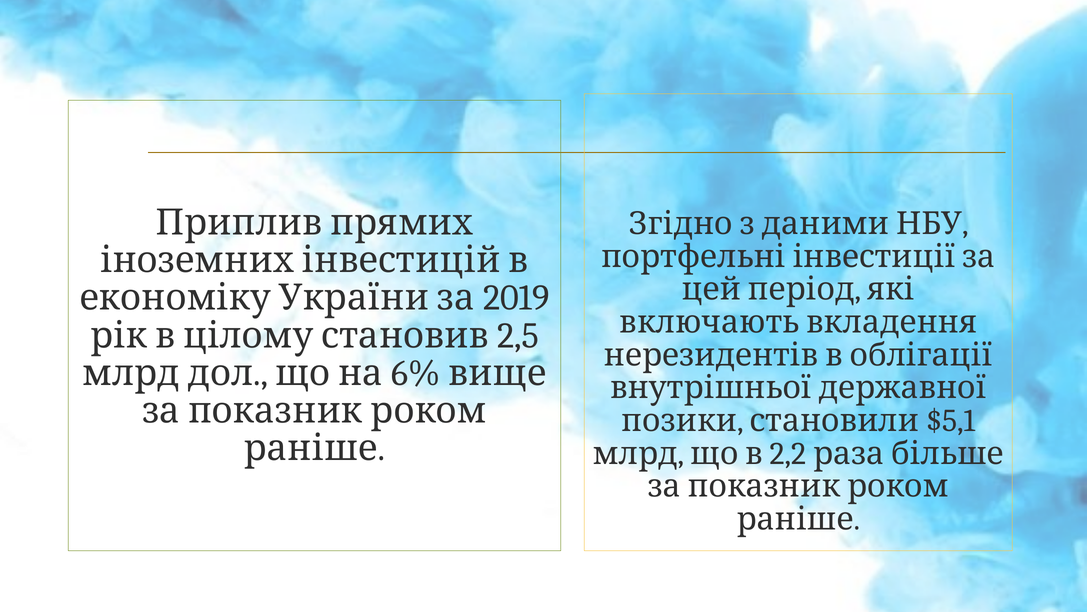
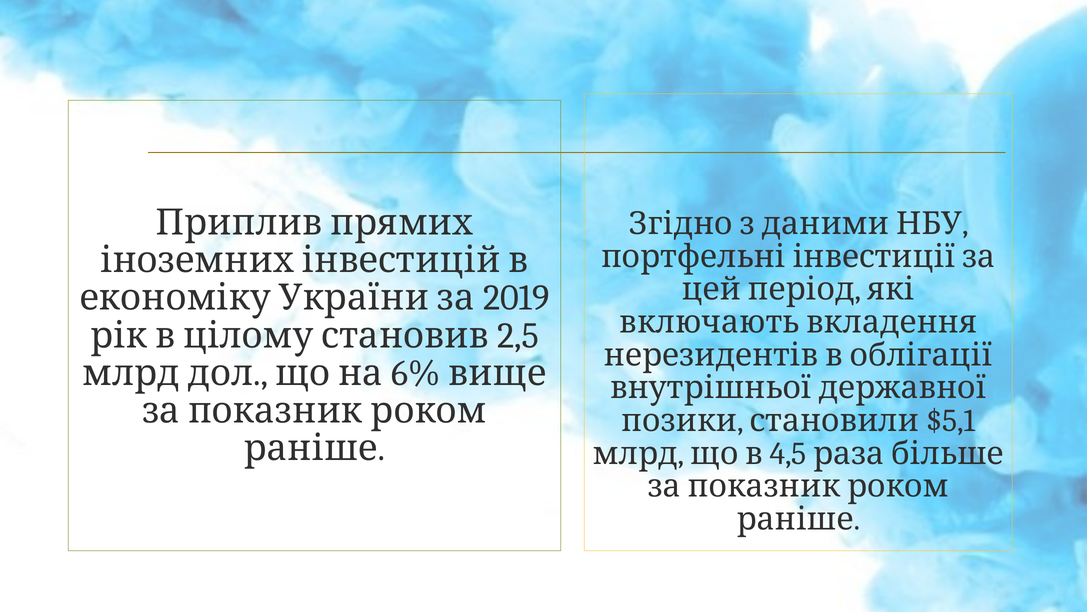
2,2: 2,2 -> 4,5
